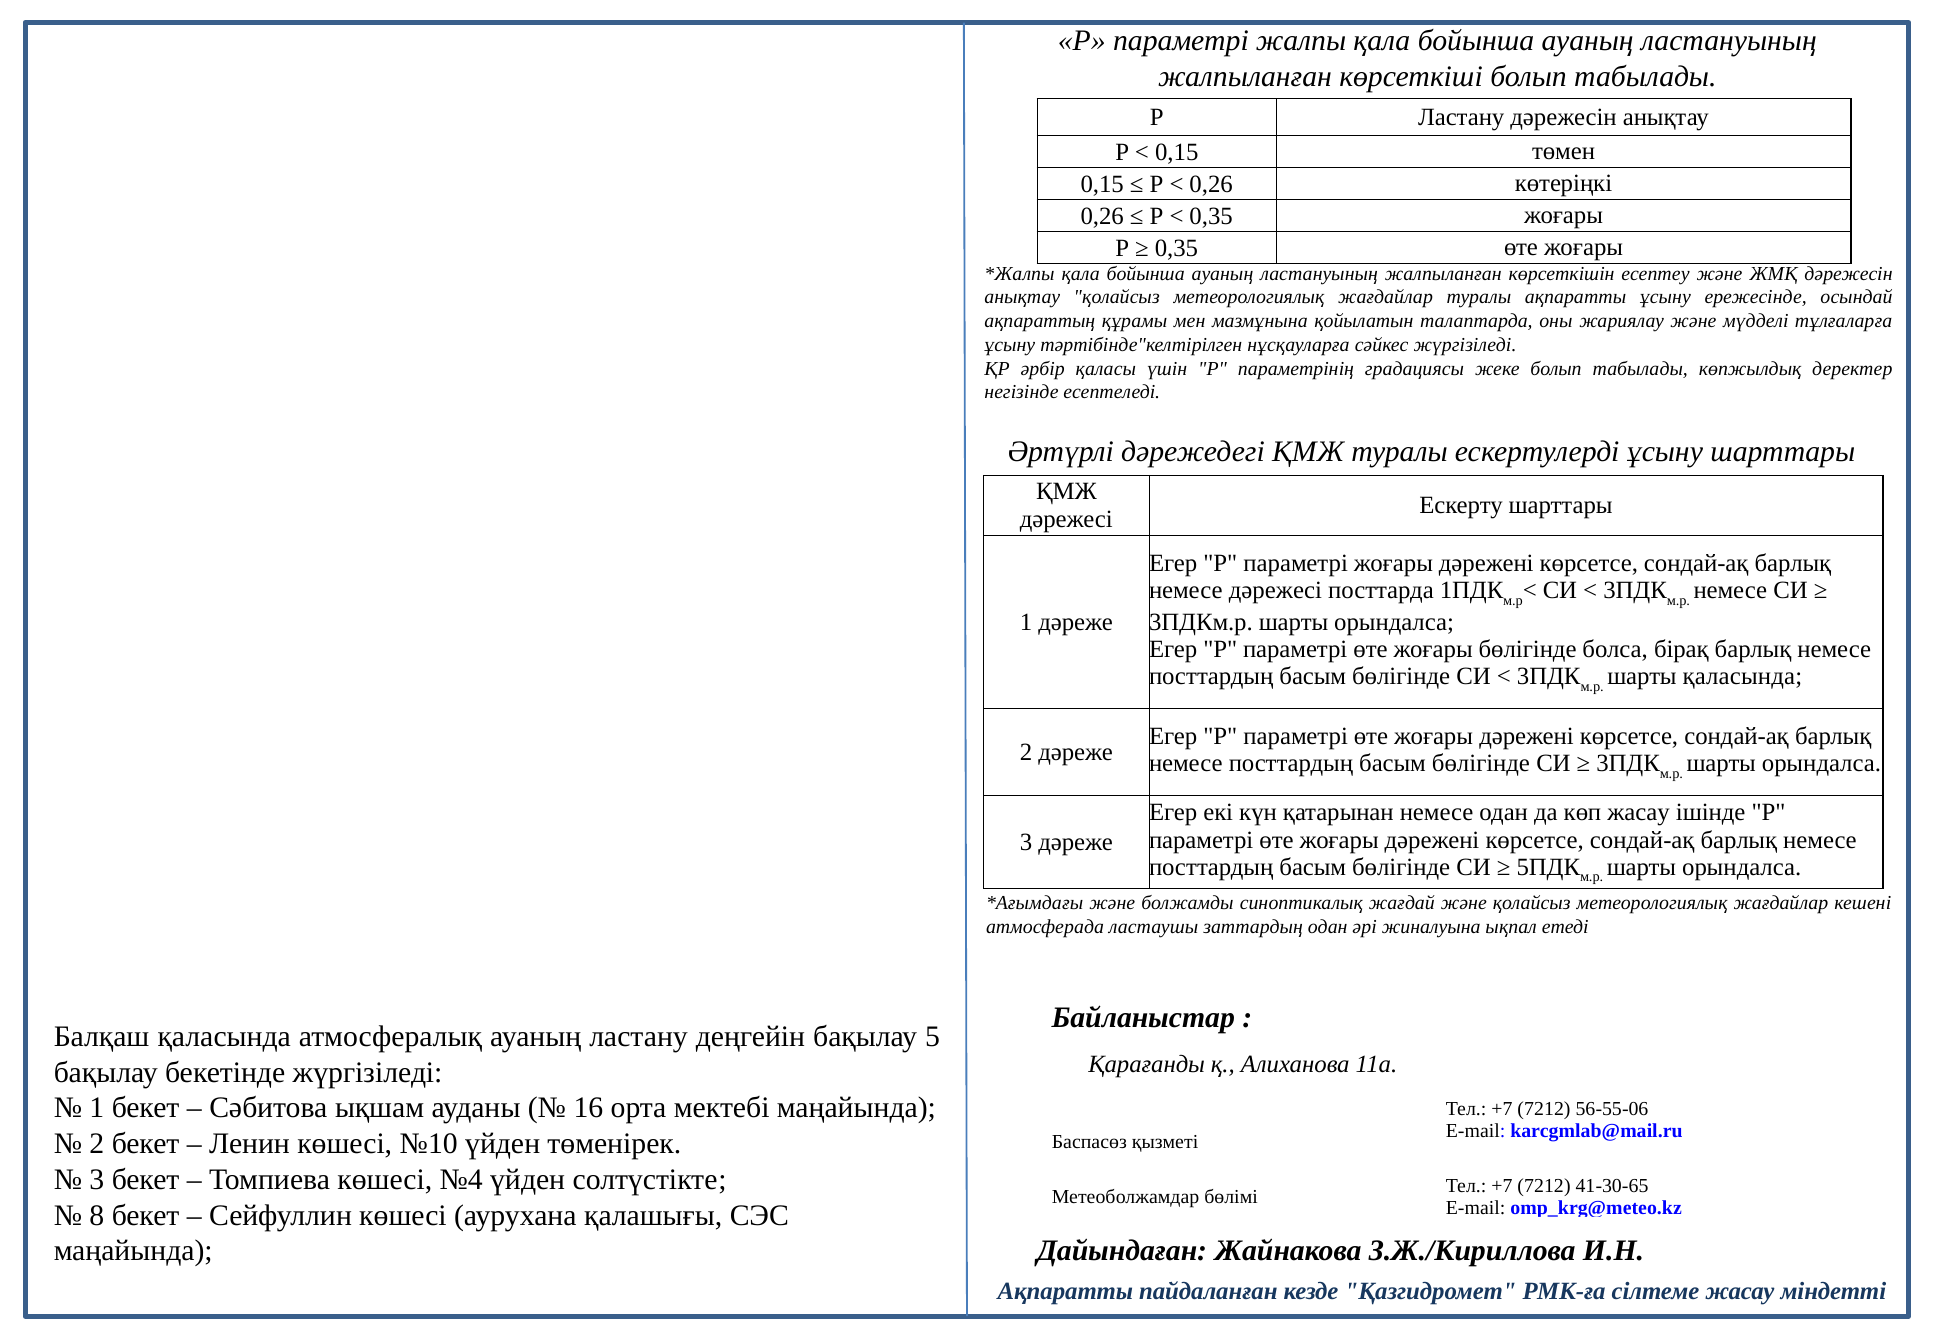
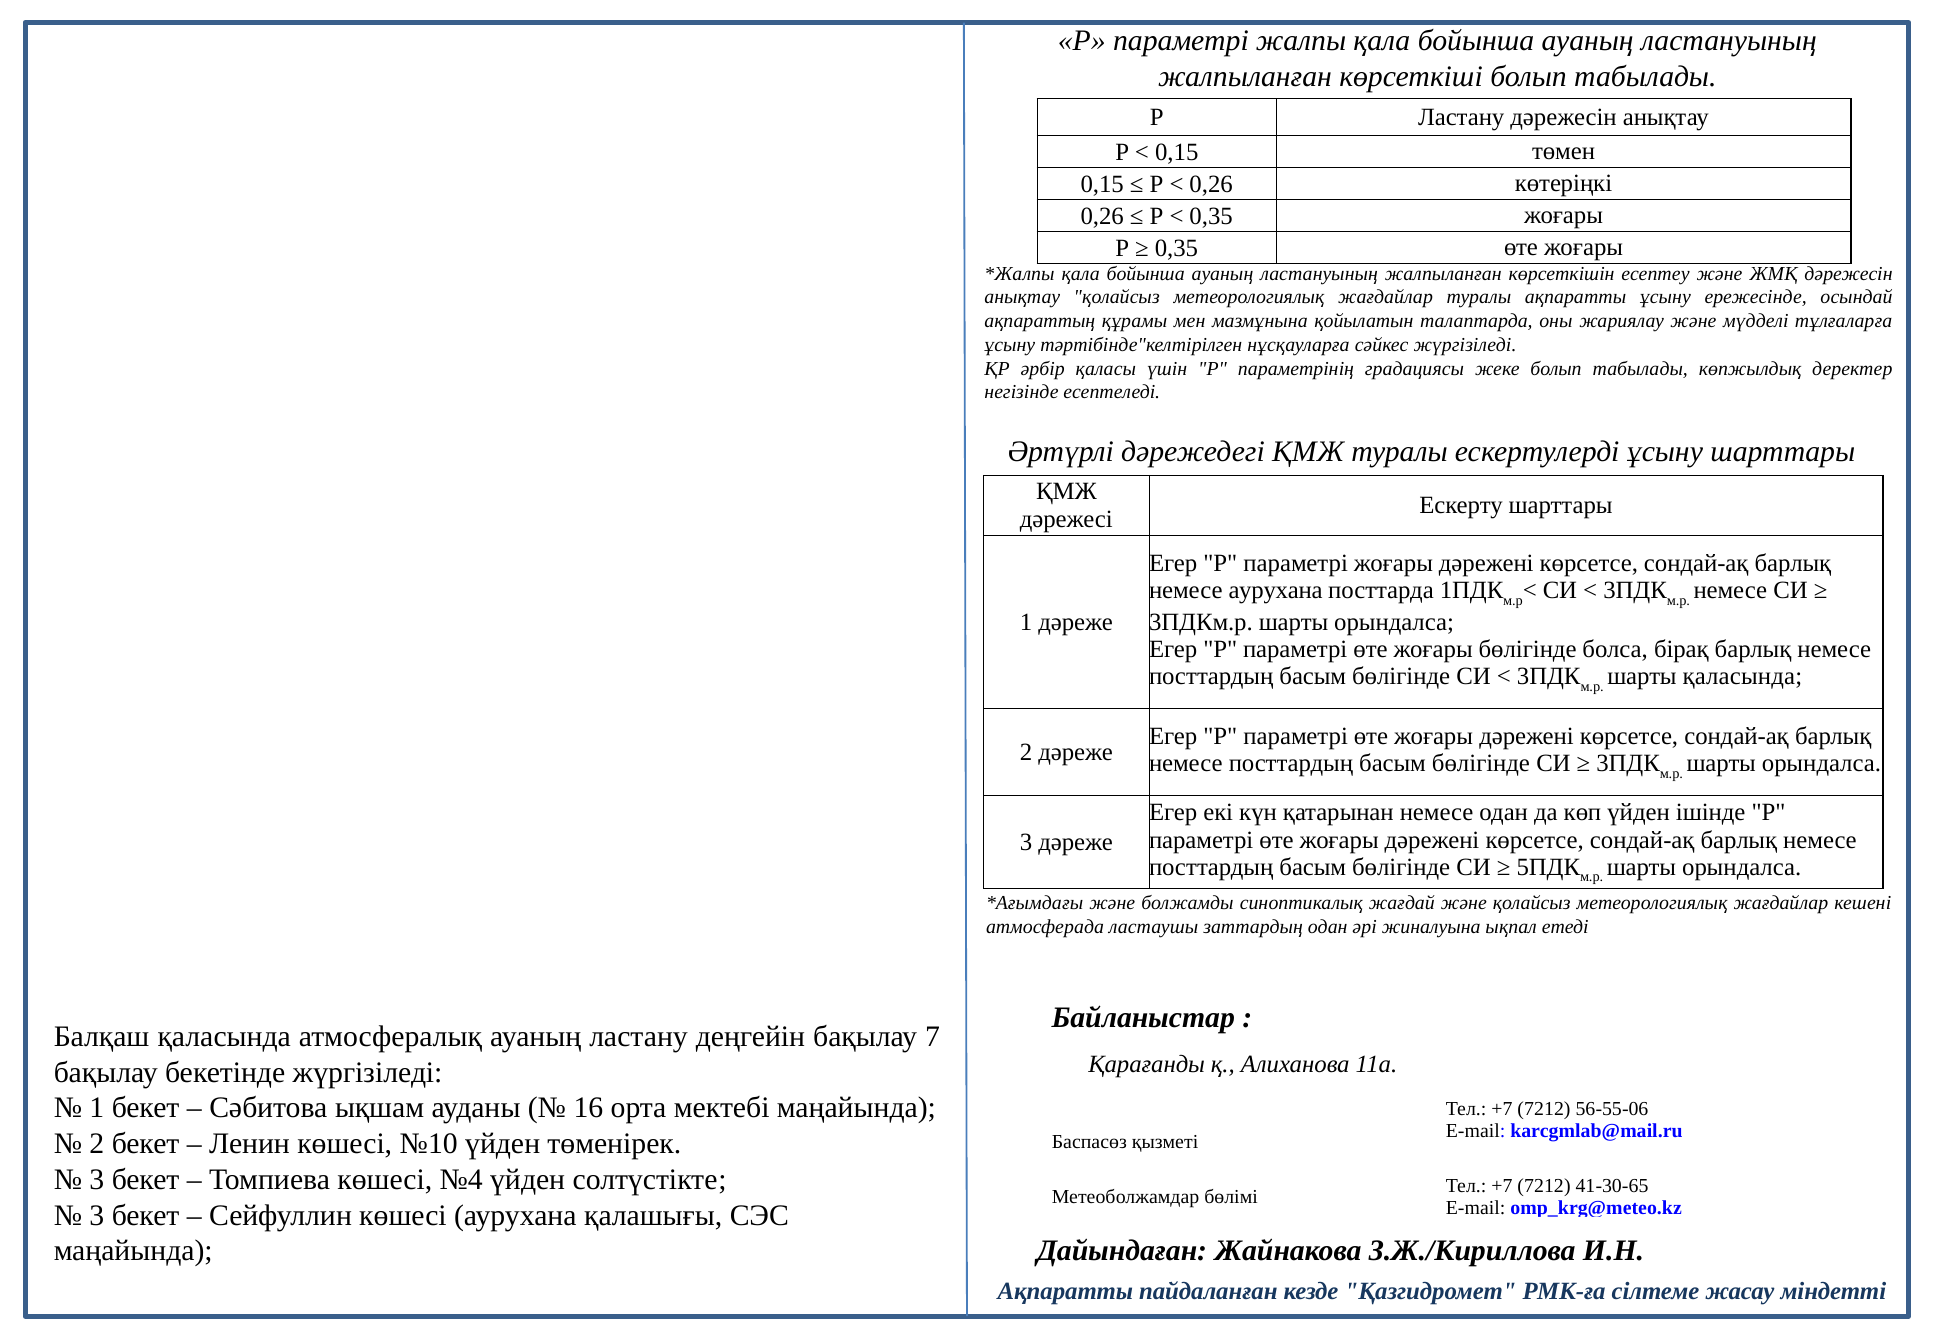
немесе дәрежесі: дәрежесі -> аурухана
көп жасау: жасау -> үйден
5: 5 -> 7
8 at (97, 1215): 8 -> 3
